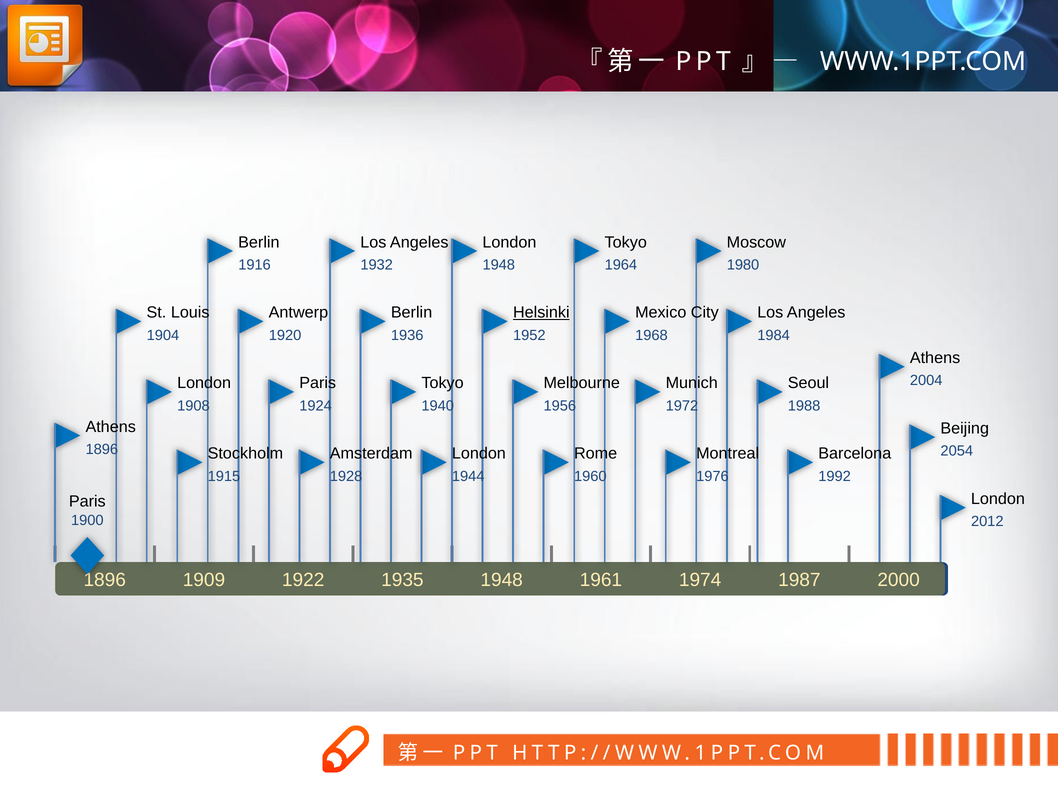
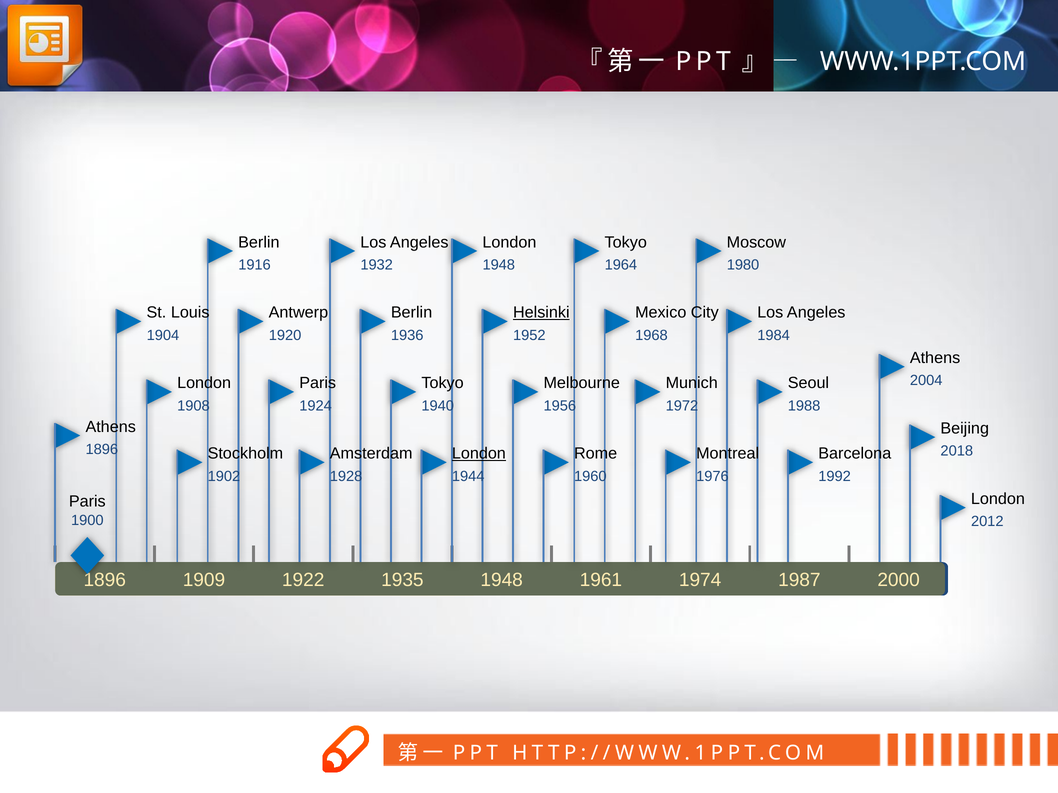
2054: 2054 -> 2018
London at (479, 454) underline: none -> present
1915: 1915 -> 1902
